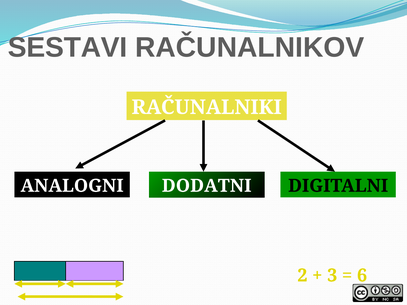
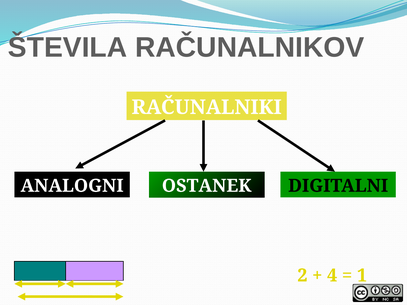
SESTAVI: SESTAVI -> ŠTEVILA
DODATNI: DODATNI -> OSTANEK
3: 3 -> 4
6: 6 -> 1
